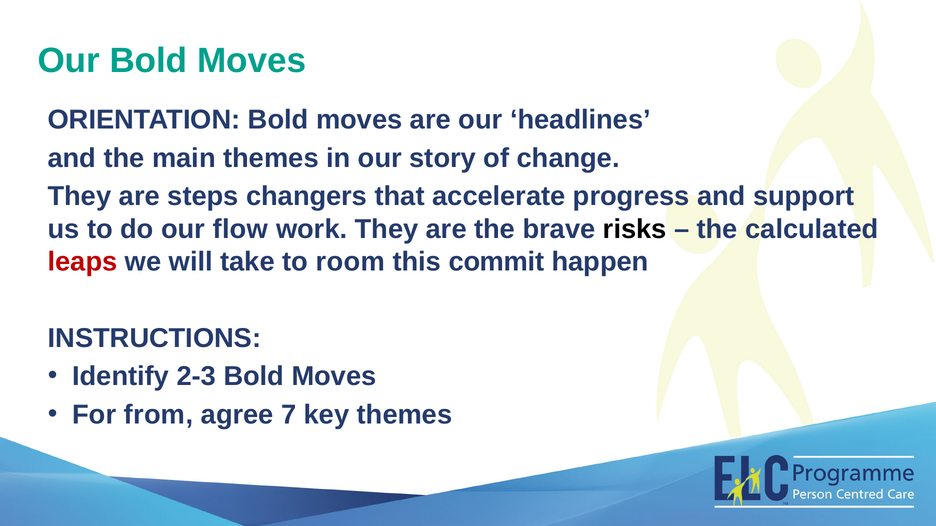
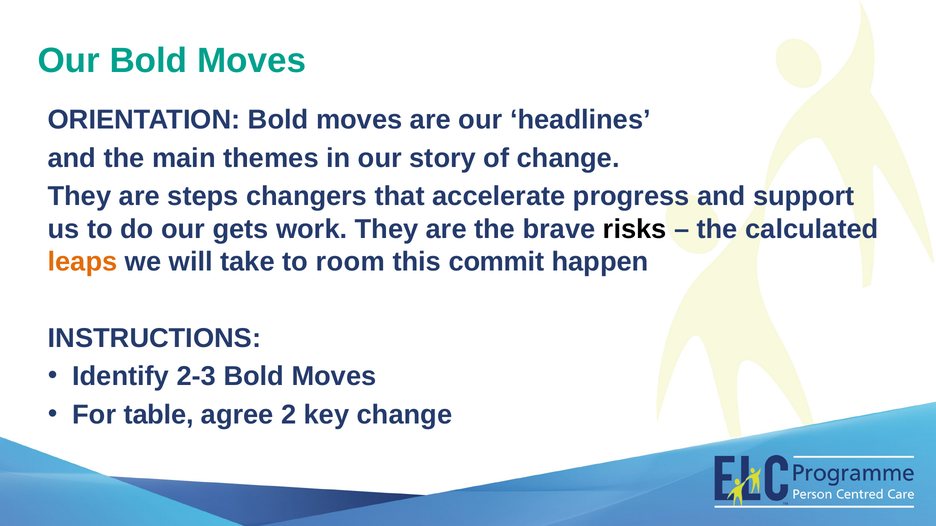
flow: flow -> gets
leaps colour: red -> orange
from: from -> table
7: 7 -> 2
key themes: themes -> change
